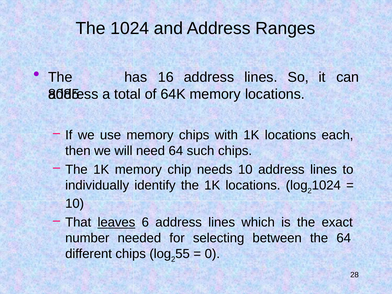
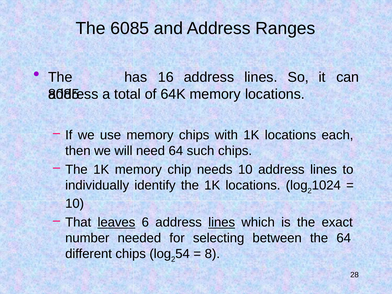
The 1024: 1024 -> 6085
lines at (222, 222) underline: none -> present
55: 55 -> 54
0: 0 -> 8
